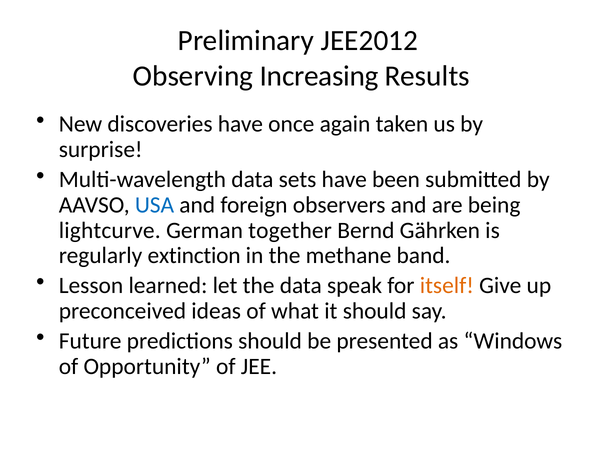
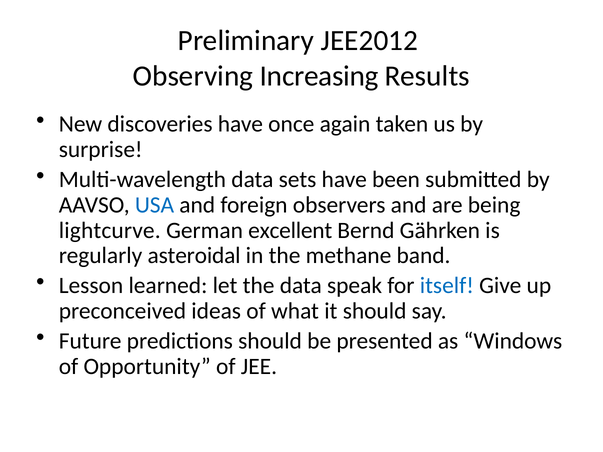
together: together -> excellent
extinction: extinction -> asteroidal
itself colour: orange -> blue
